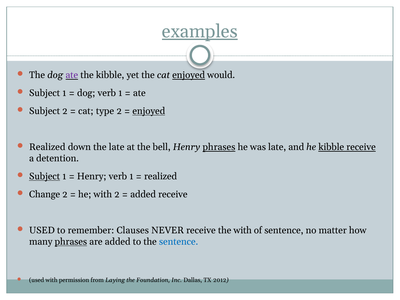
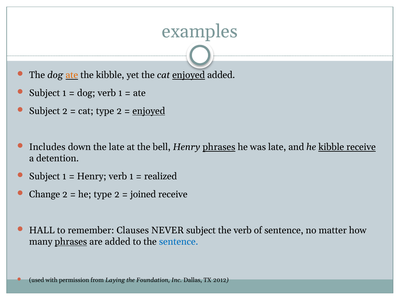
examples underline: present -> none
ate at (72, 75) colour: purple -> orange
enjoyed would: would -> added
Realized at (47, 147): Realized -> Includes
Subject at (45, 176) underline: present -> none
he with: with -> type
added at (143, 194): added -> joined
USED at (42, 230): USED -> HALL
NEVER receive: receive -> subject
the with: with -> verb
